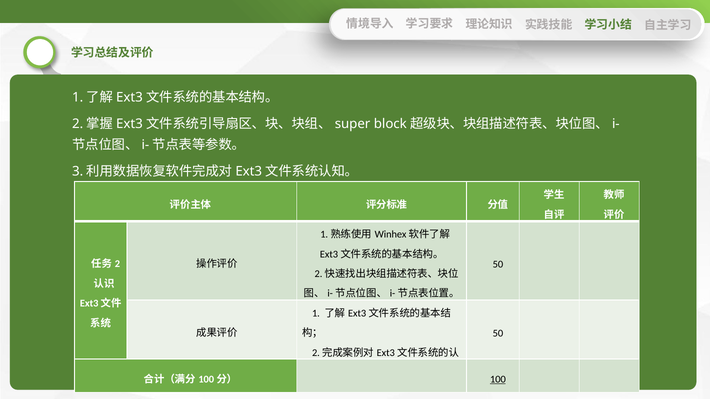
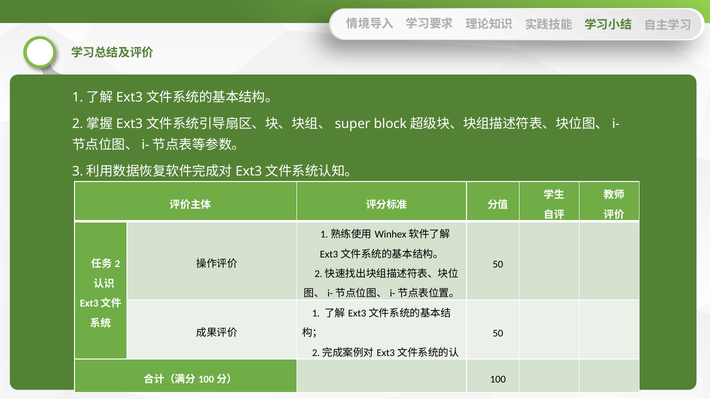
100 underline: present -> none
